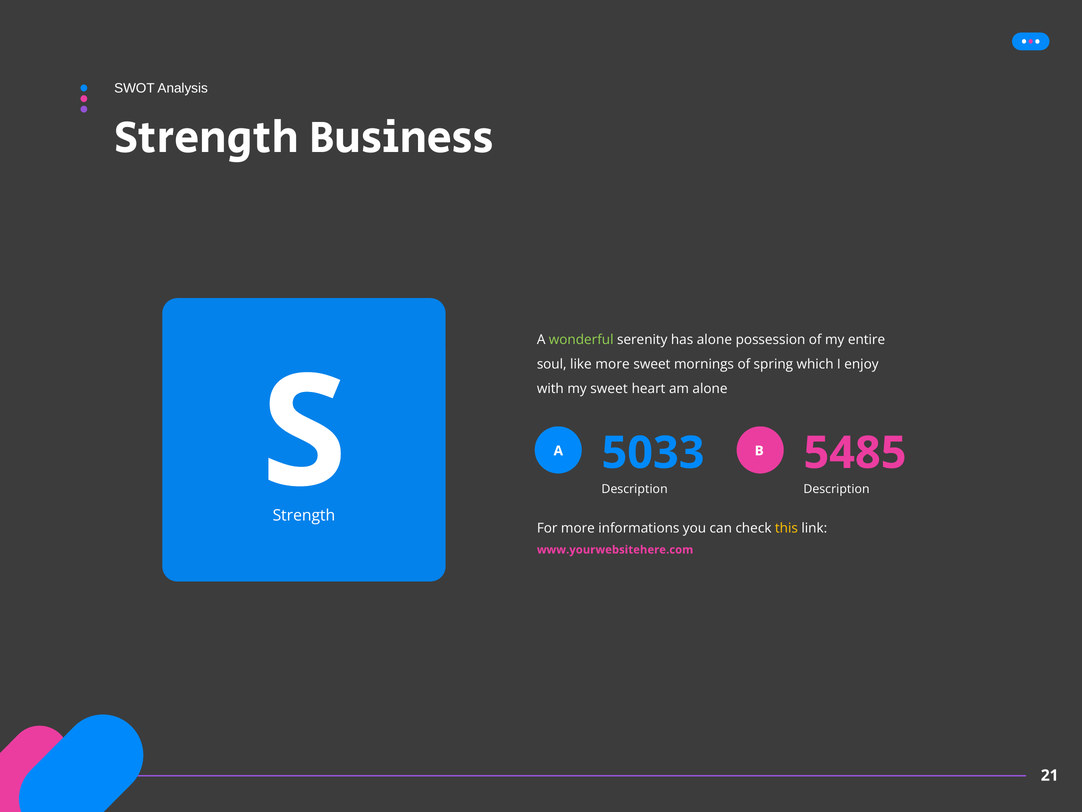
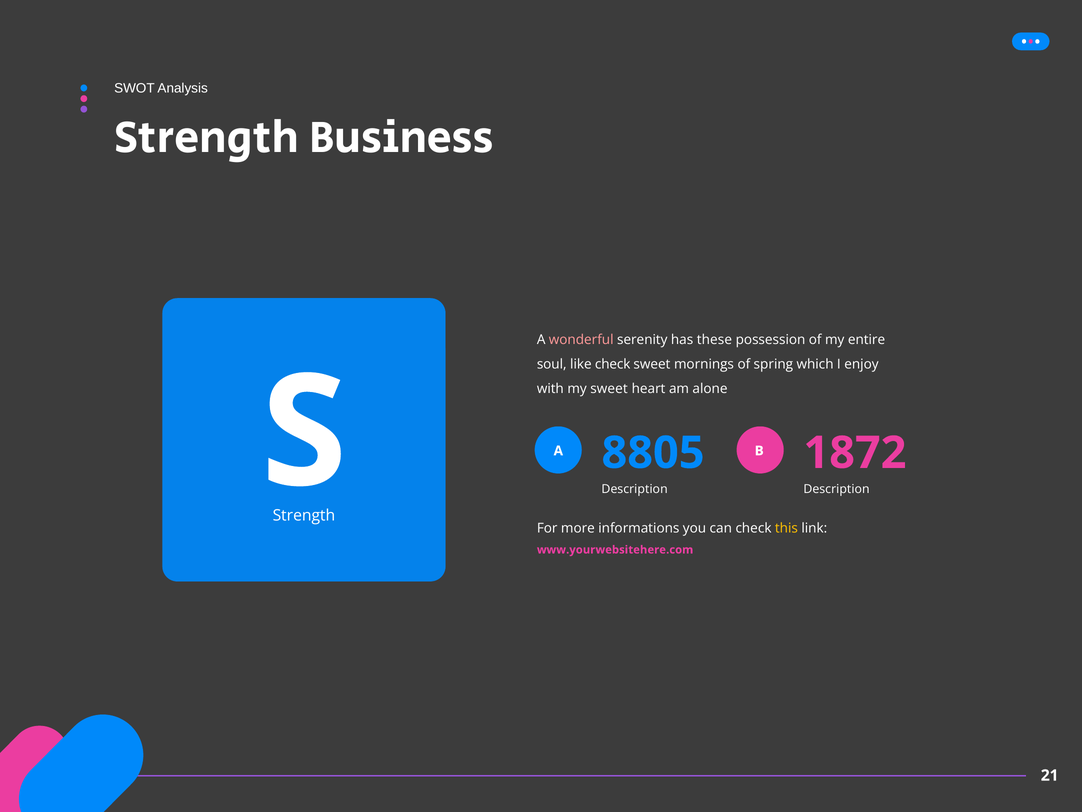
wonderful colour: light green -> pink
has alone: alone -> these
like more: more -> check
5033: 5033 -> 8805
5485: 5485 -> 1872
